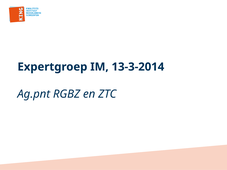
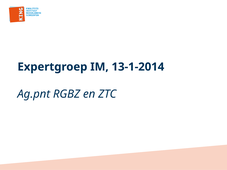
13-3-2014: 13-3-2014 -> 13-1-2014
